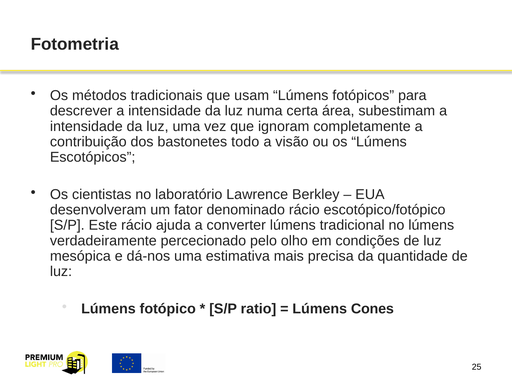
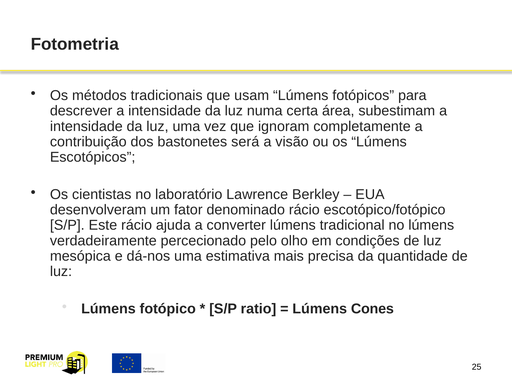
todo: todo -> será
